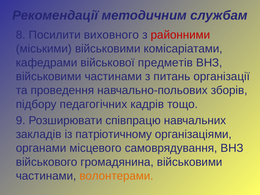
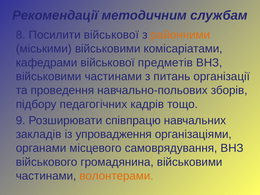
Посилити виховного: виховного -> військової
районними colour: red -> orange
патріотичному: патріотичному -> упровадження
